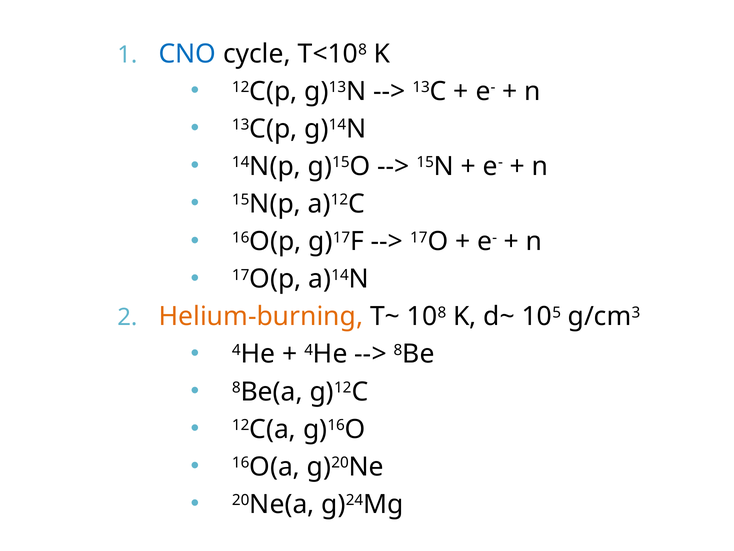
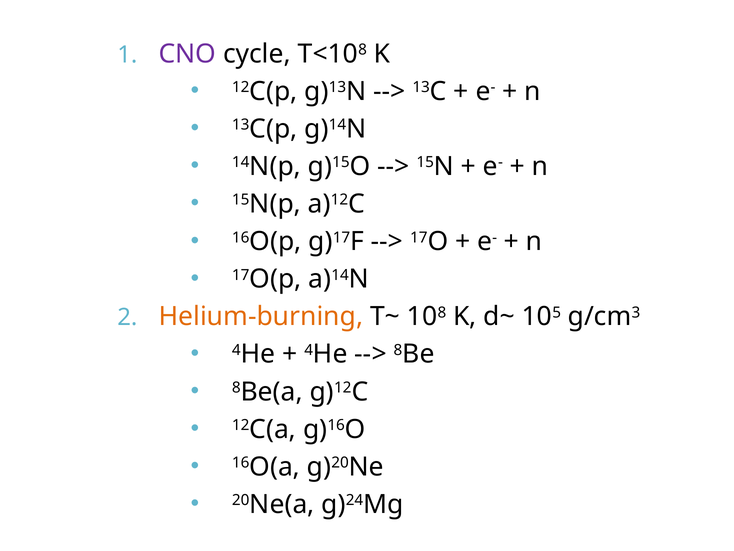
CNO colour: blue -> purple
